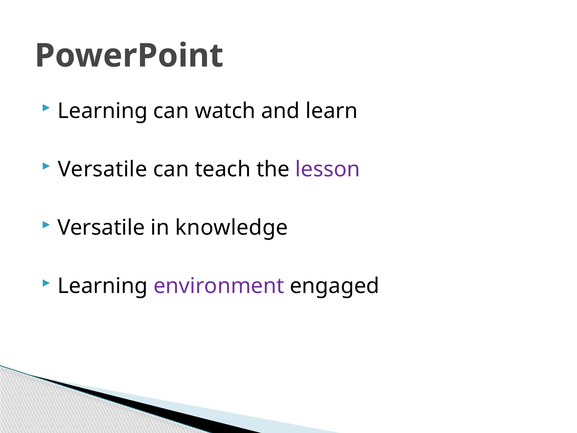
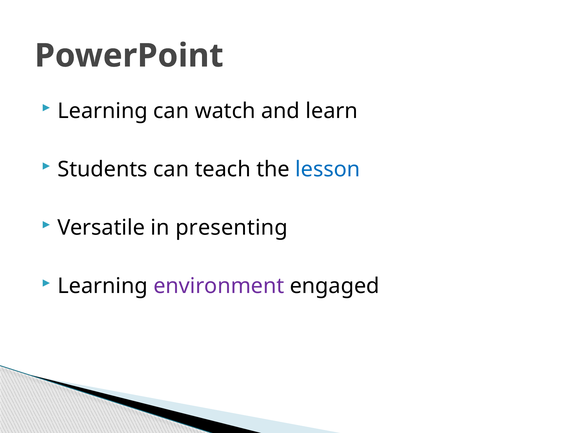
Versatile at (103, 169): Versatile -> Students
lesson colour: purple -> blue
knowledge: knowledge -> presenting
